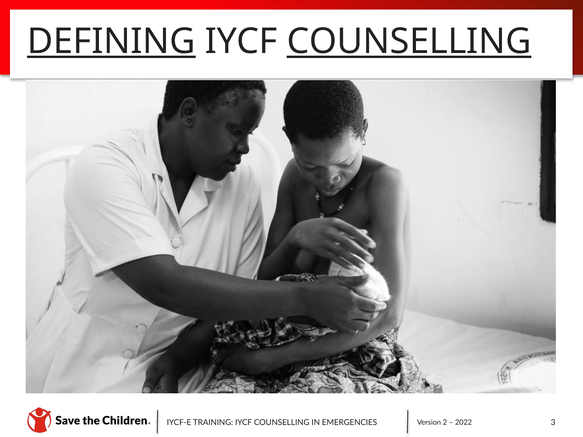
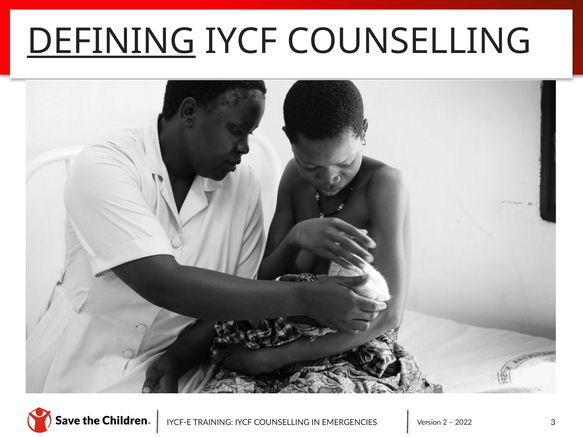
COUNSELLING at (409, 42) underline: present -> none
